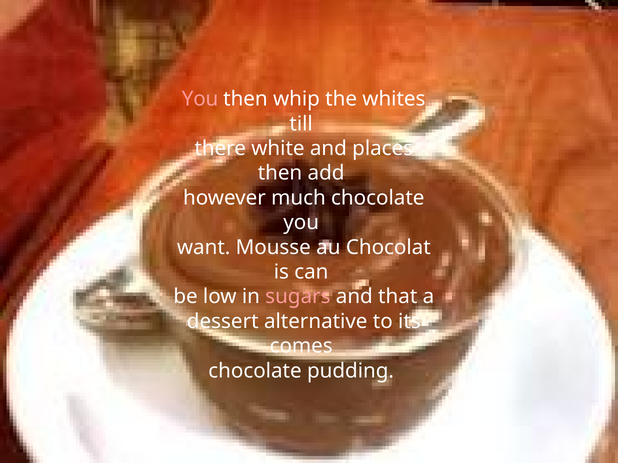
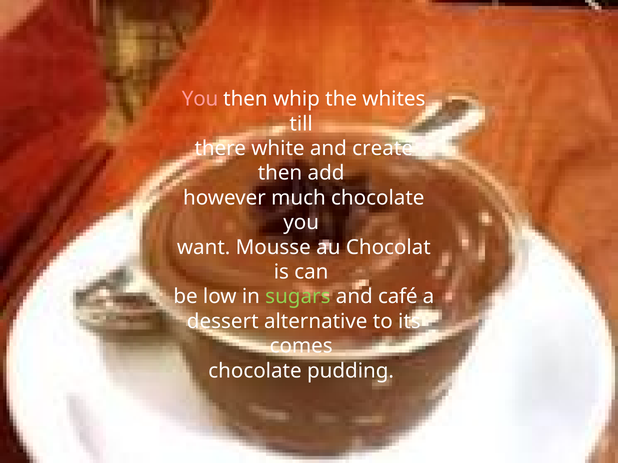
places: places -> create
sugars colour: pink -> light green
that: that -> café
